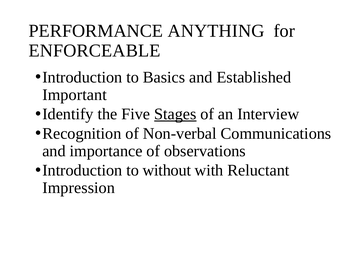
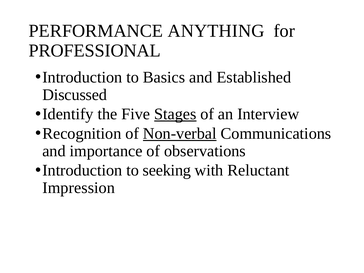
ENFORCEABLE: ENFORCEABLE -> PROFESSIONAL
Important: Important -> Discussed
Non-verbal underline: none -> present
without: without -> seeking
